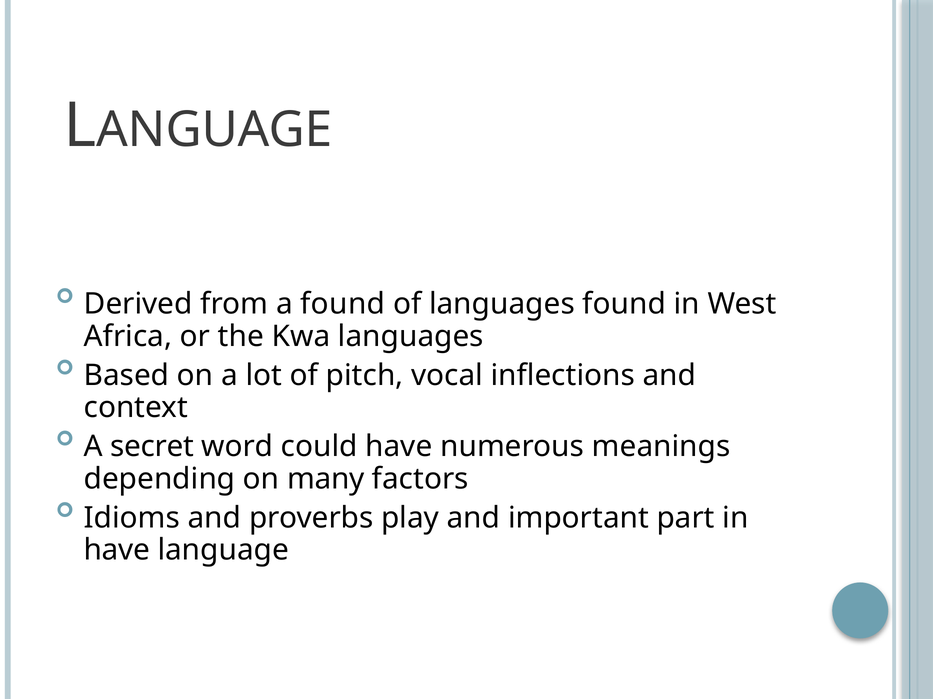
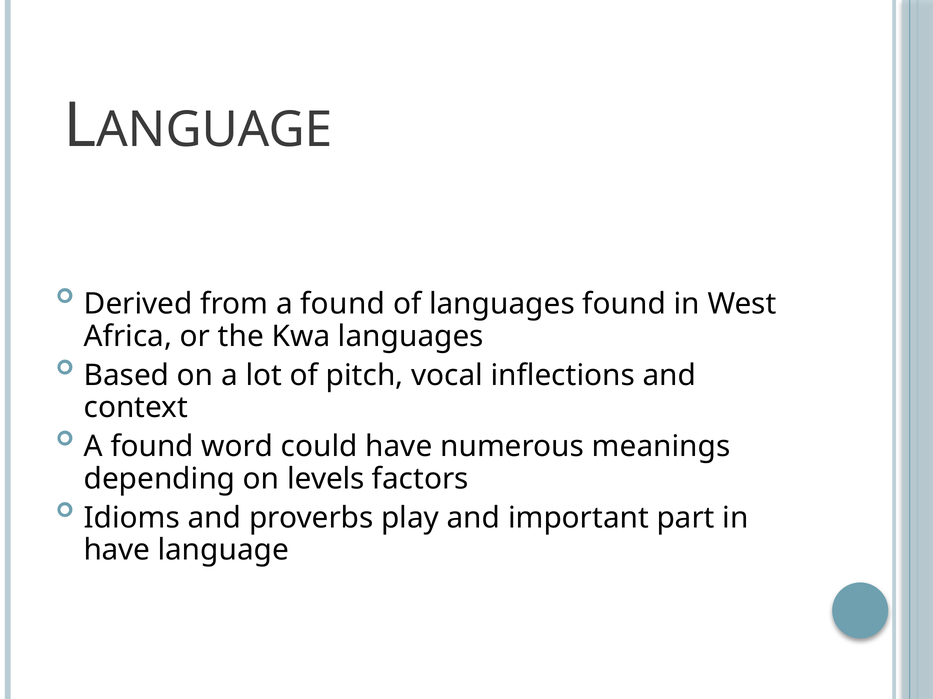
secret at (152, 447): secret -> found
many: many -> levels
